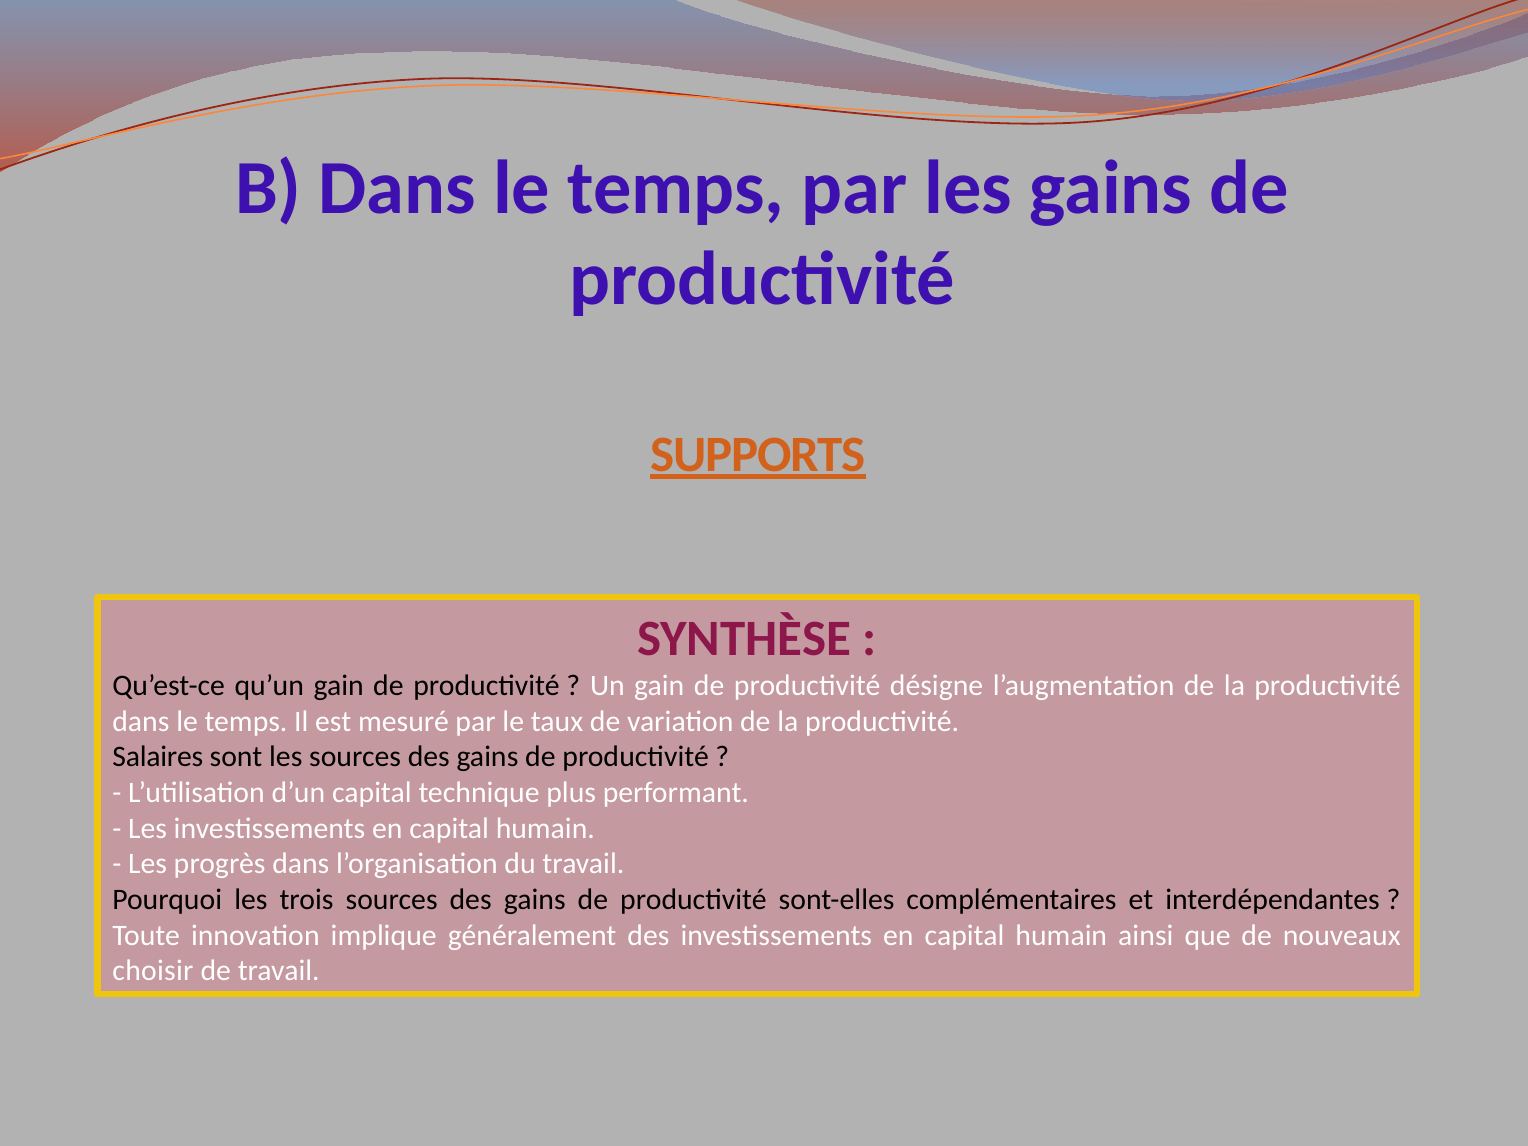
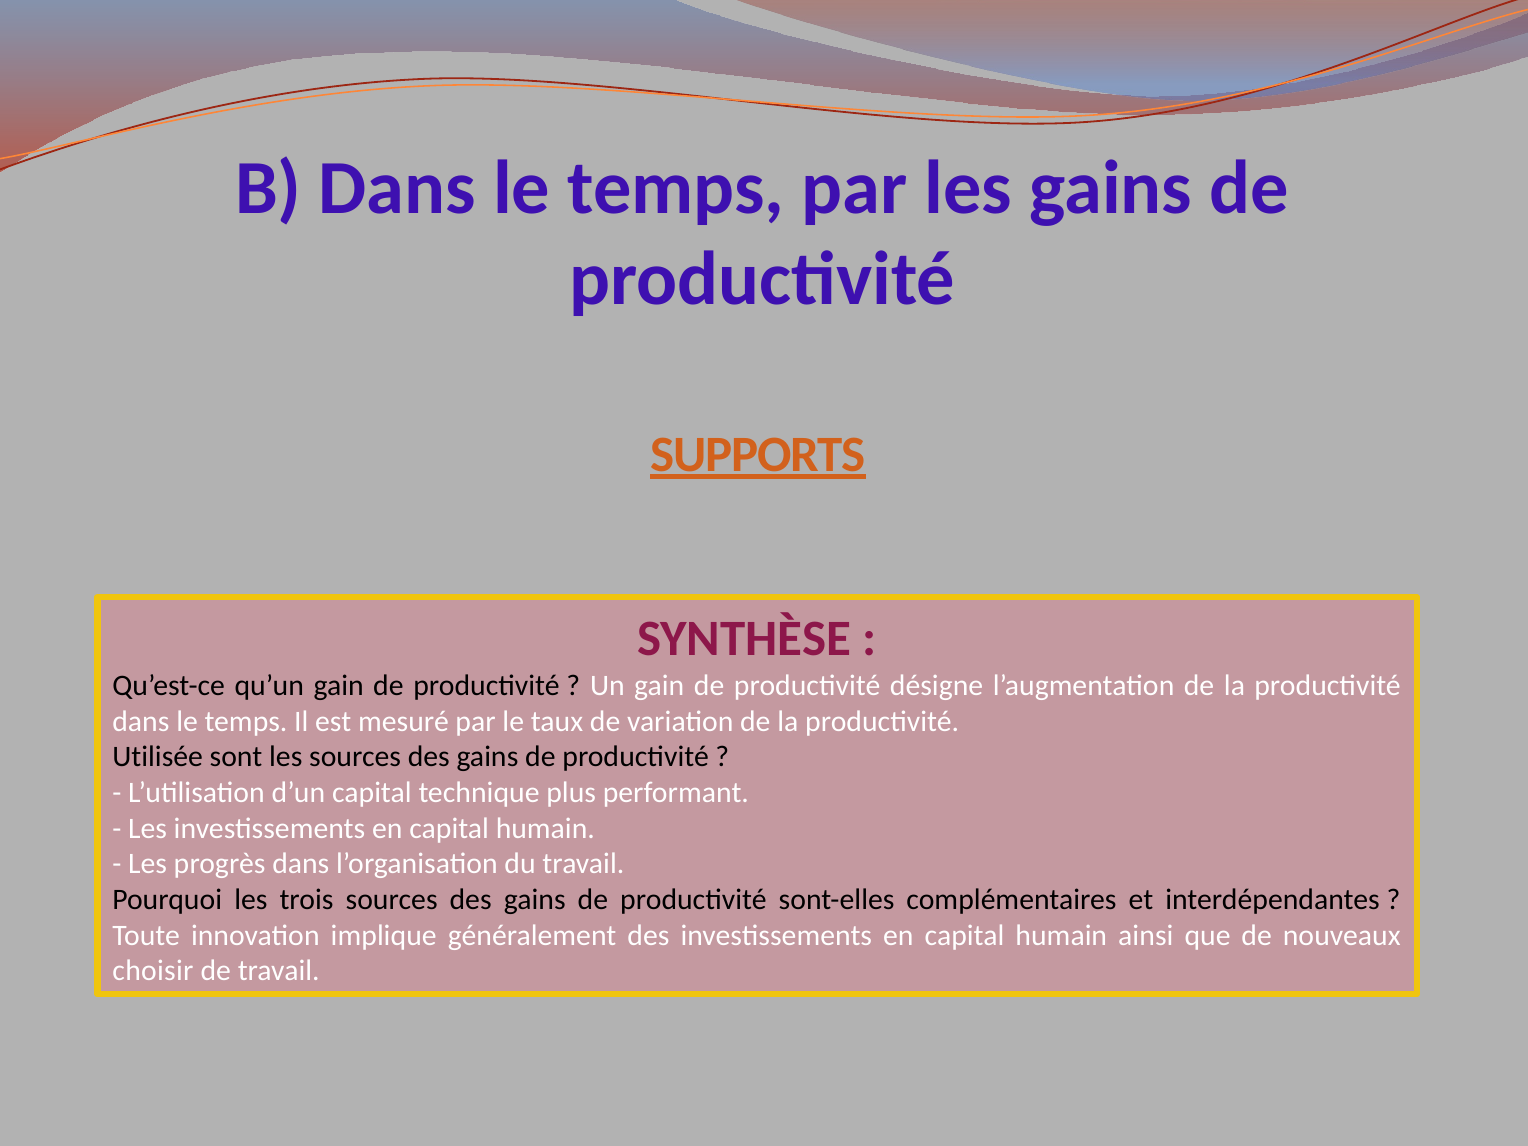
Salaires: Salaires -> Utilisée
